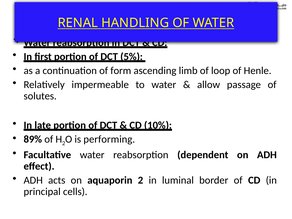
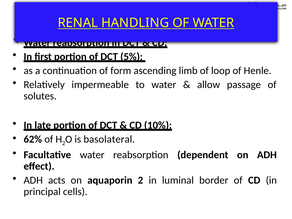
89%: 89% -> 62%
performing: performing -> basolateral
